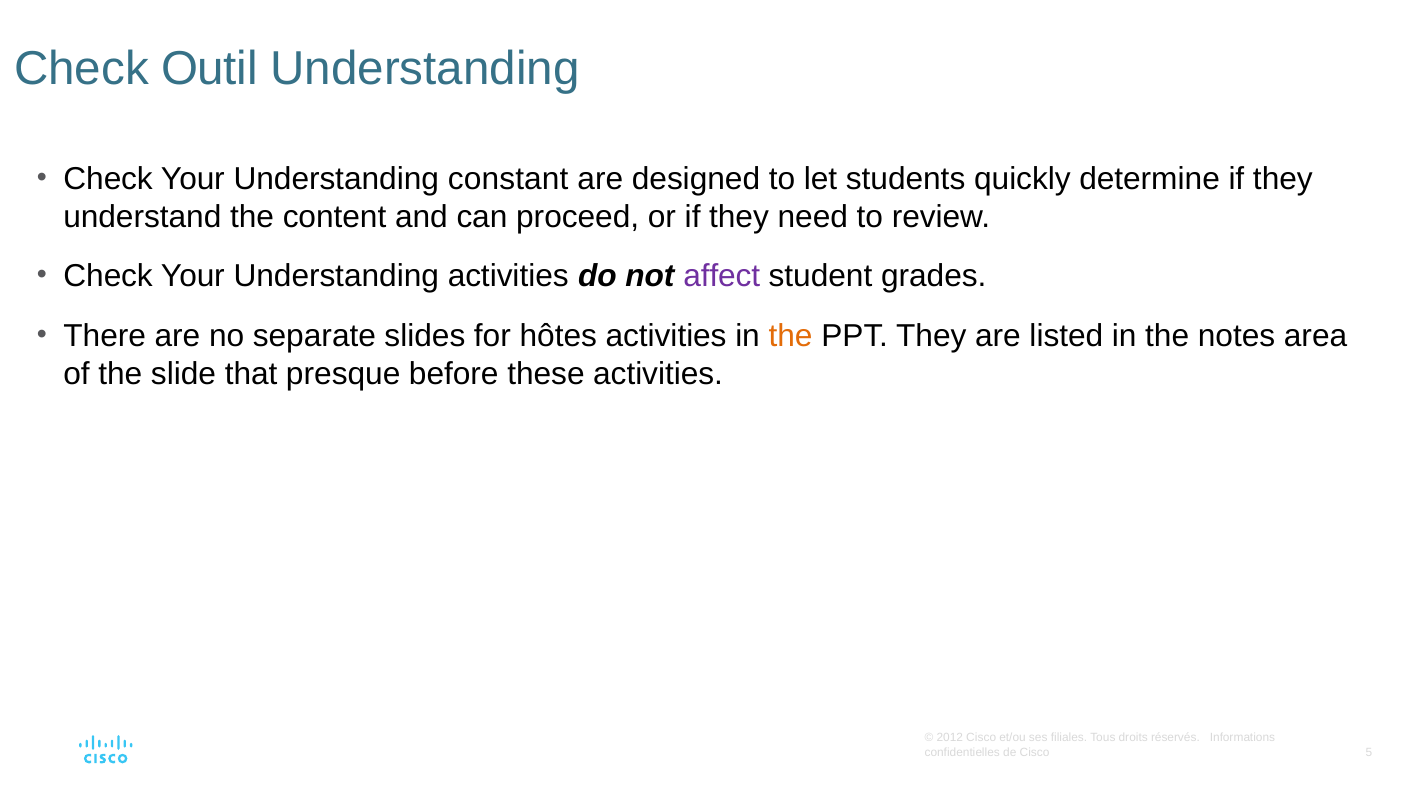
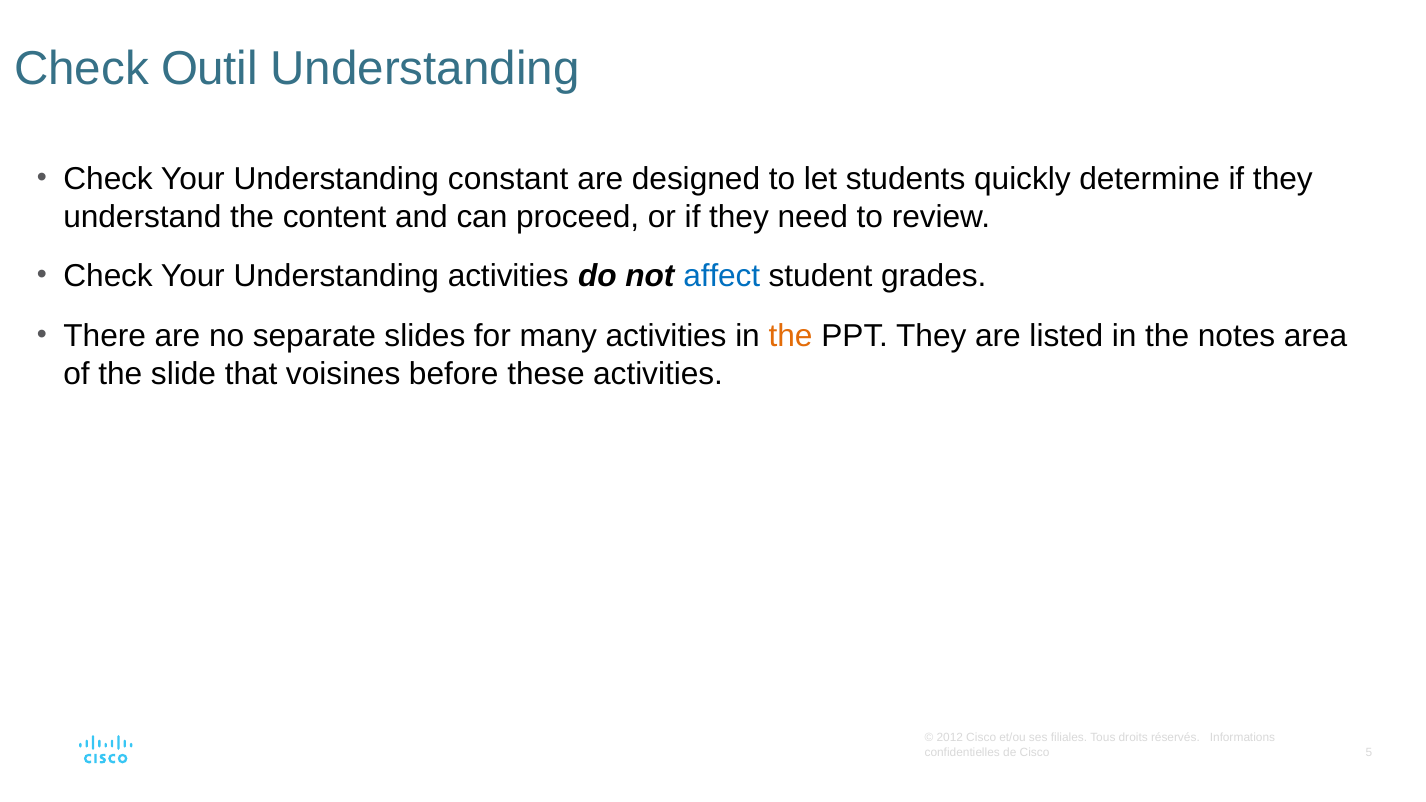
affect colour: purple -> blue
hôtes: hôtes -> many
presque: presque -> voisines
